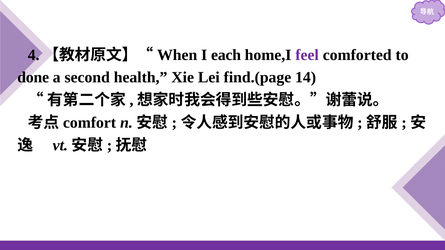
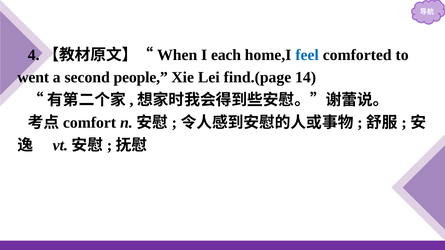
feel colour: purple -> blue
done: done -> went
health: health -> people
